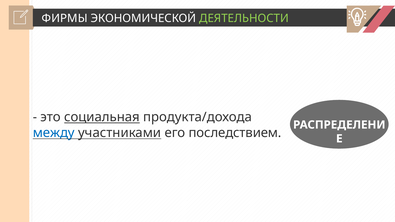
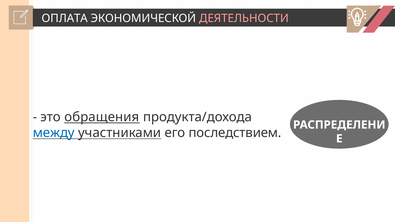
ФИРМЫ: ФИРМЫ -> ОПЛАТА
ДЕЯТЕЛЬНОСТИ colour: light green -> pink
социальная: социальная -> обращения
